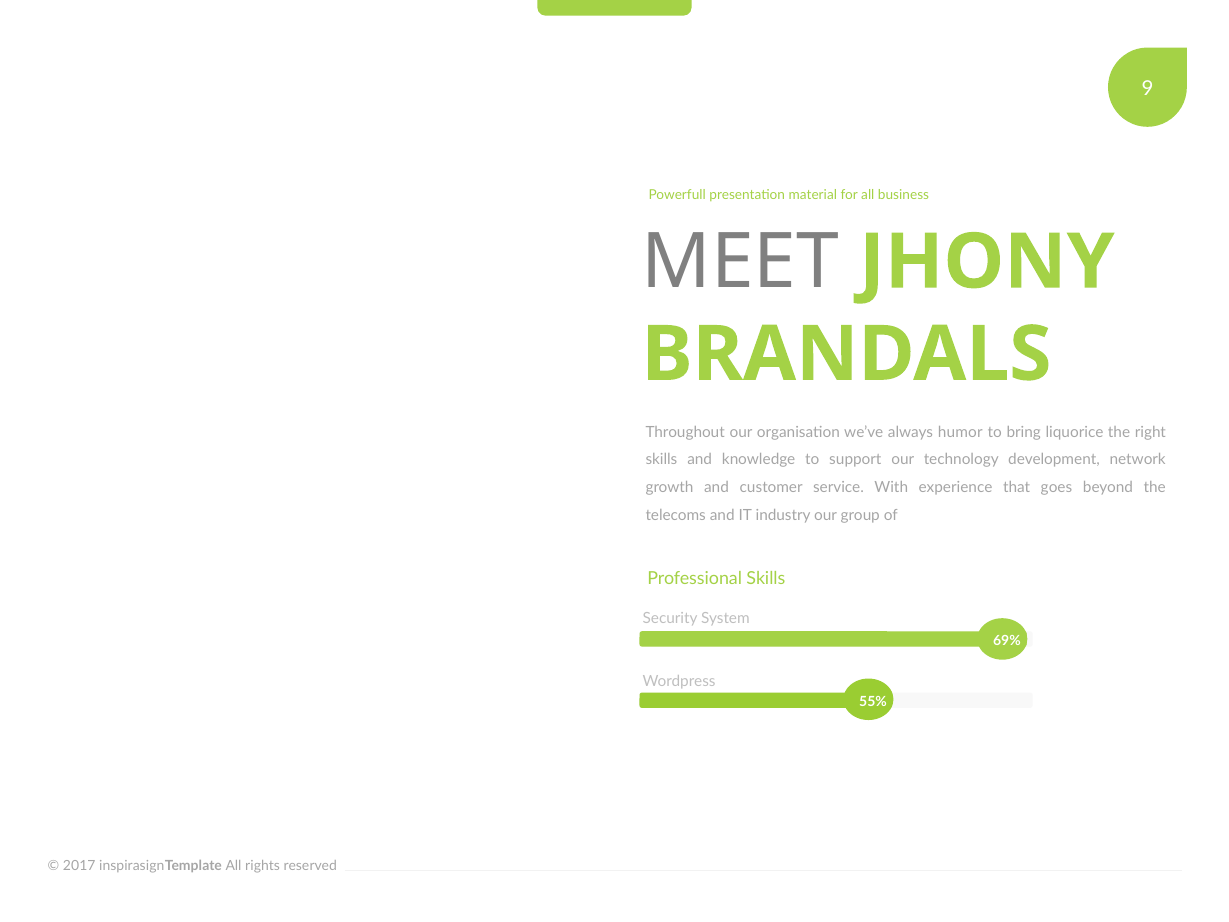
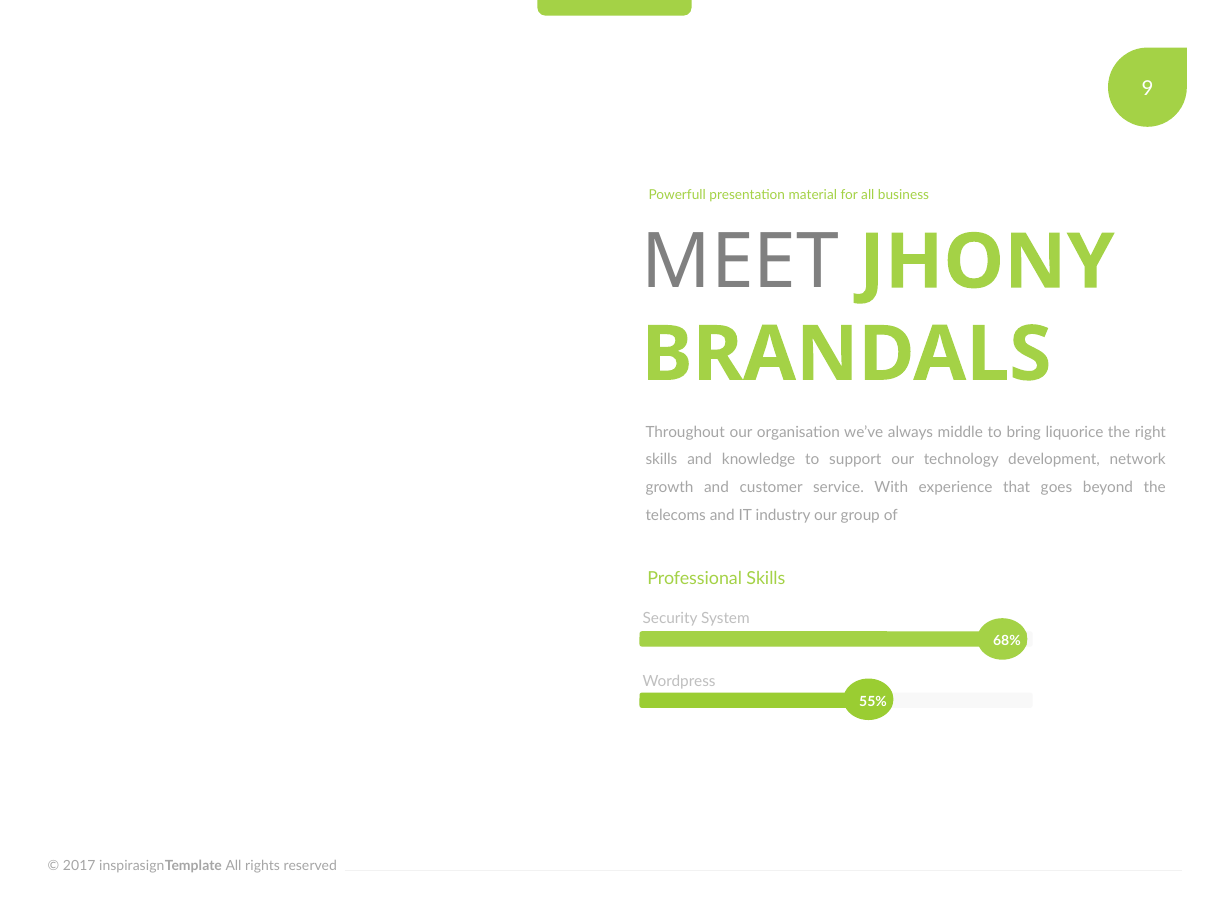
humor: humor -> middle
69%: 69% -> 68%
